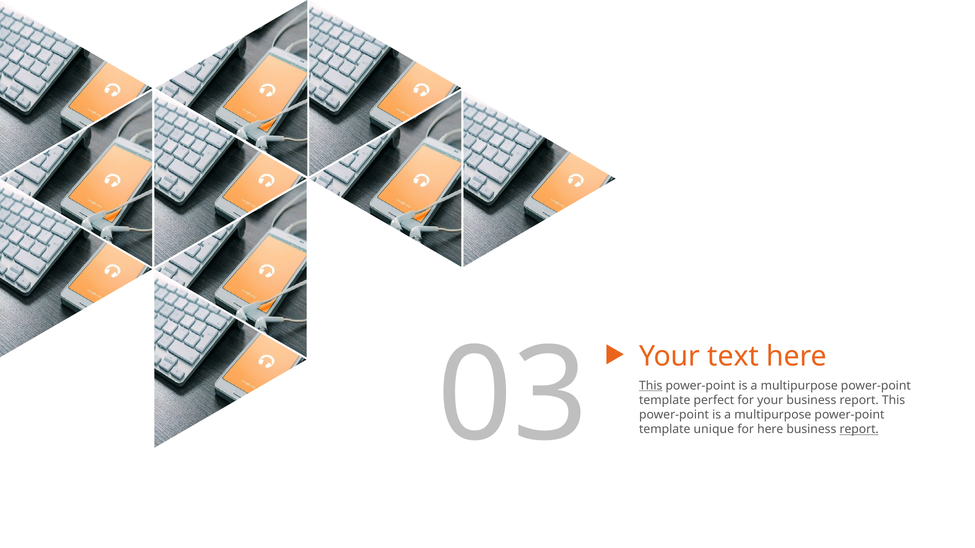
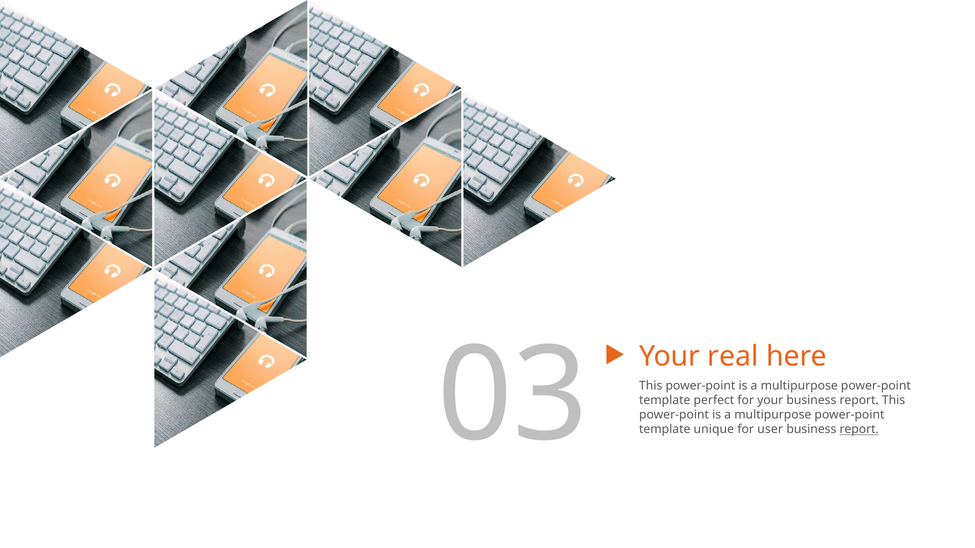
text: text -> real
This at (651, 386) underline: present -> none
for here: here -> user
